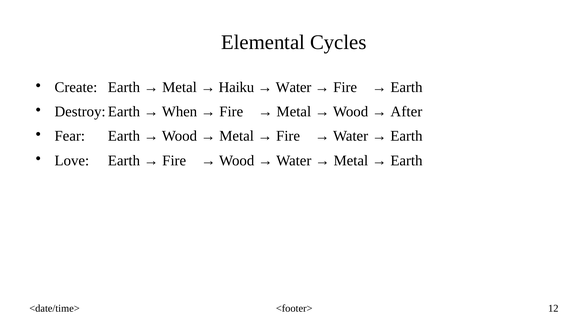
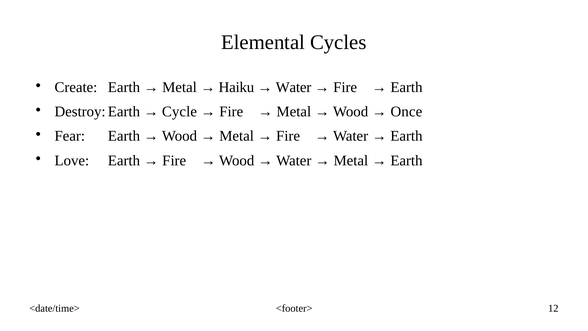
When: When -> Cycle
After: After -> Once
